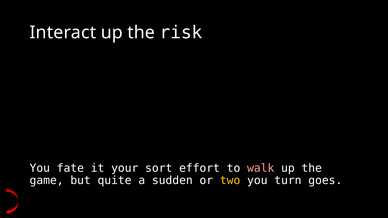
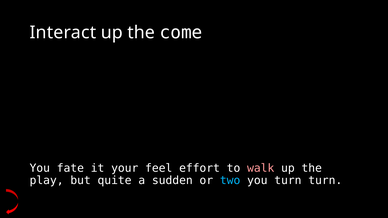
risk: risk -> come
sort: sort -> feel
game: game -> play
two colour: yellow -> light blue
turn goes: goes -> turn
